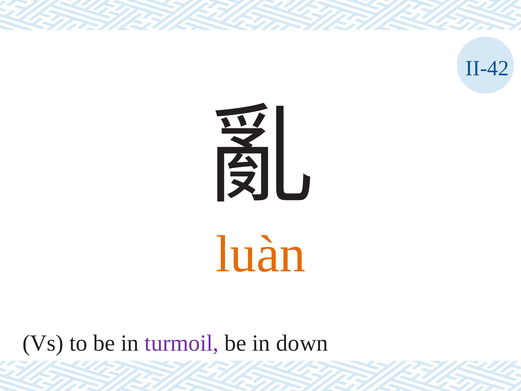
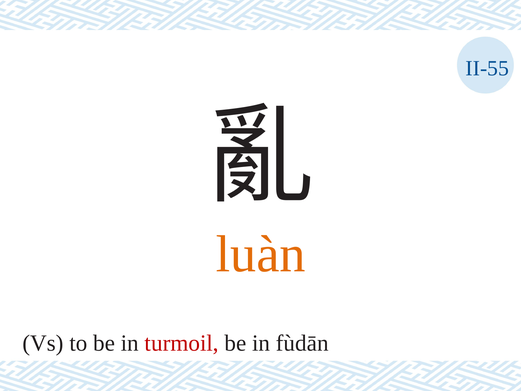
II-42: II-42 -> II-55
turmoil colour: purple -> red
down: down -> fùdān
